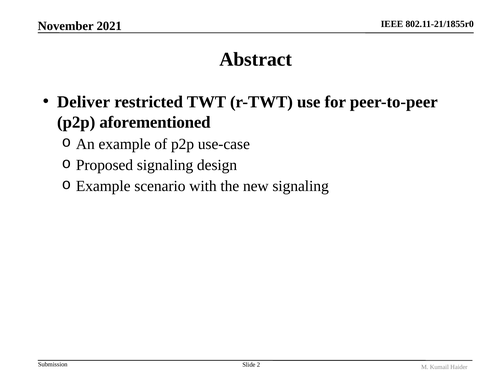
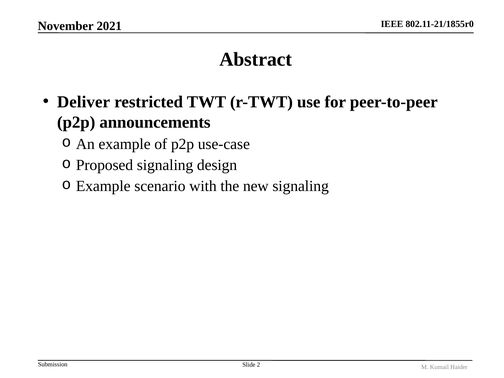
aforementioned: aforementioned -> announcements
